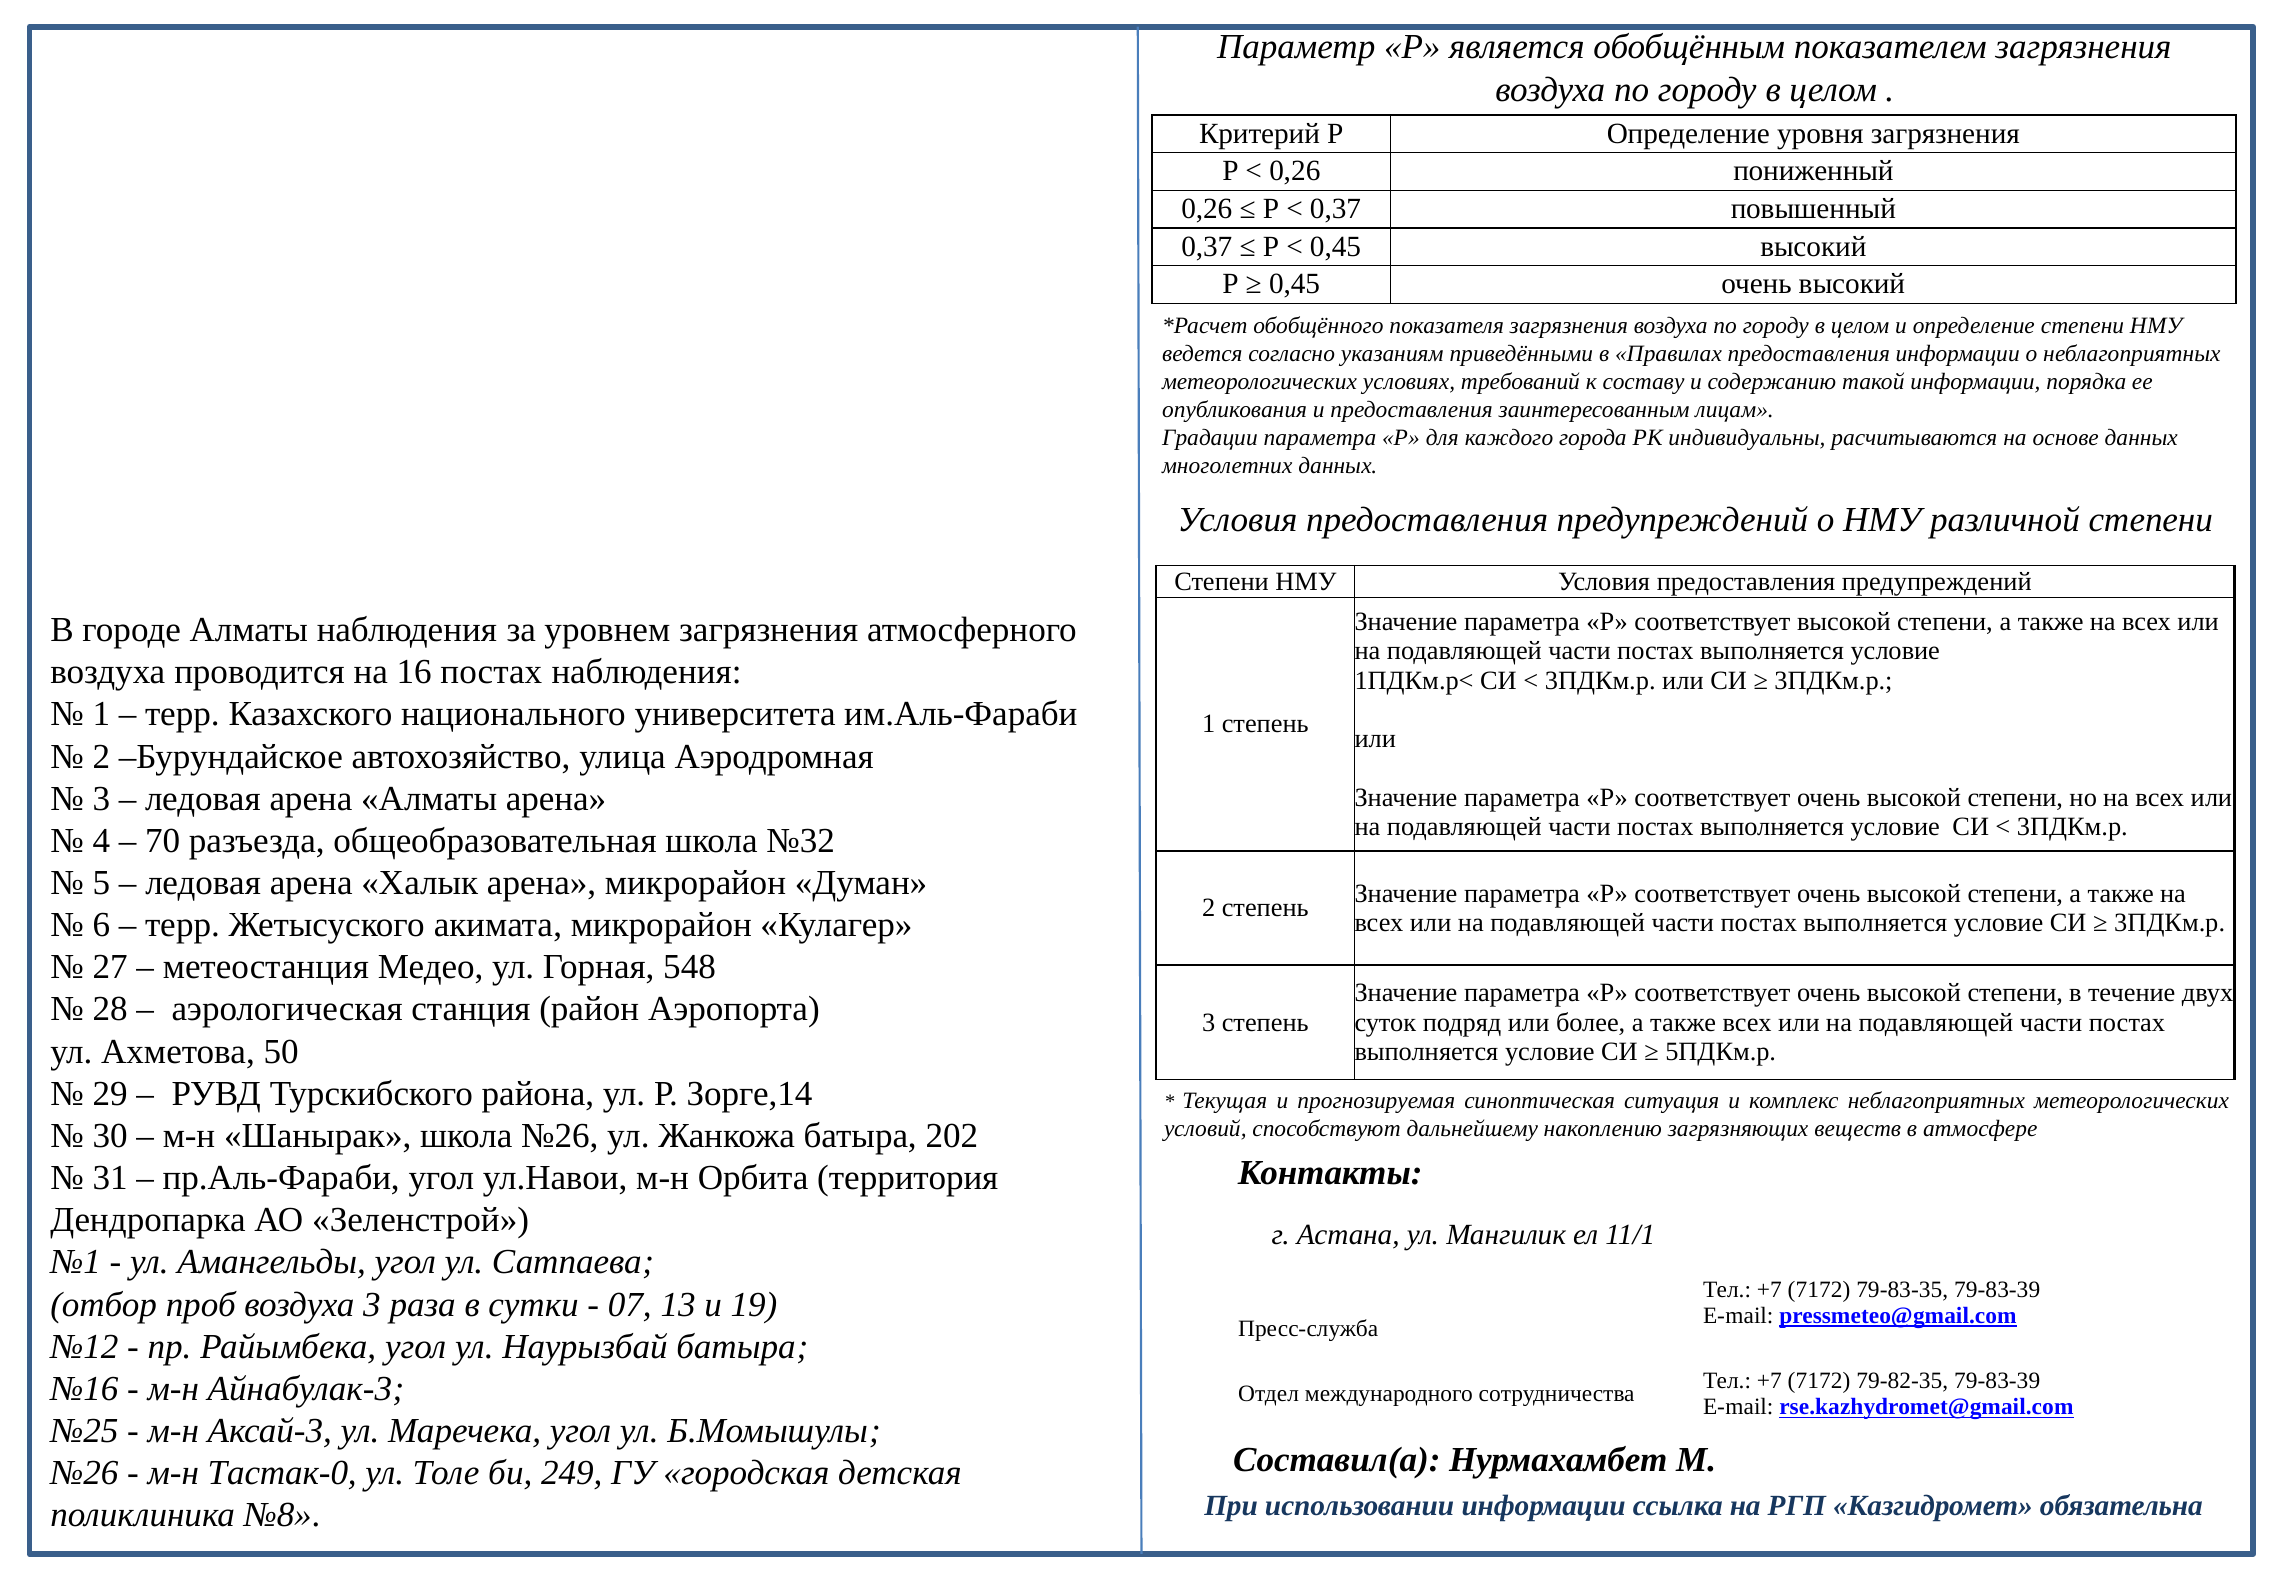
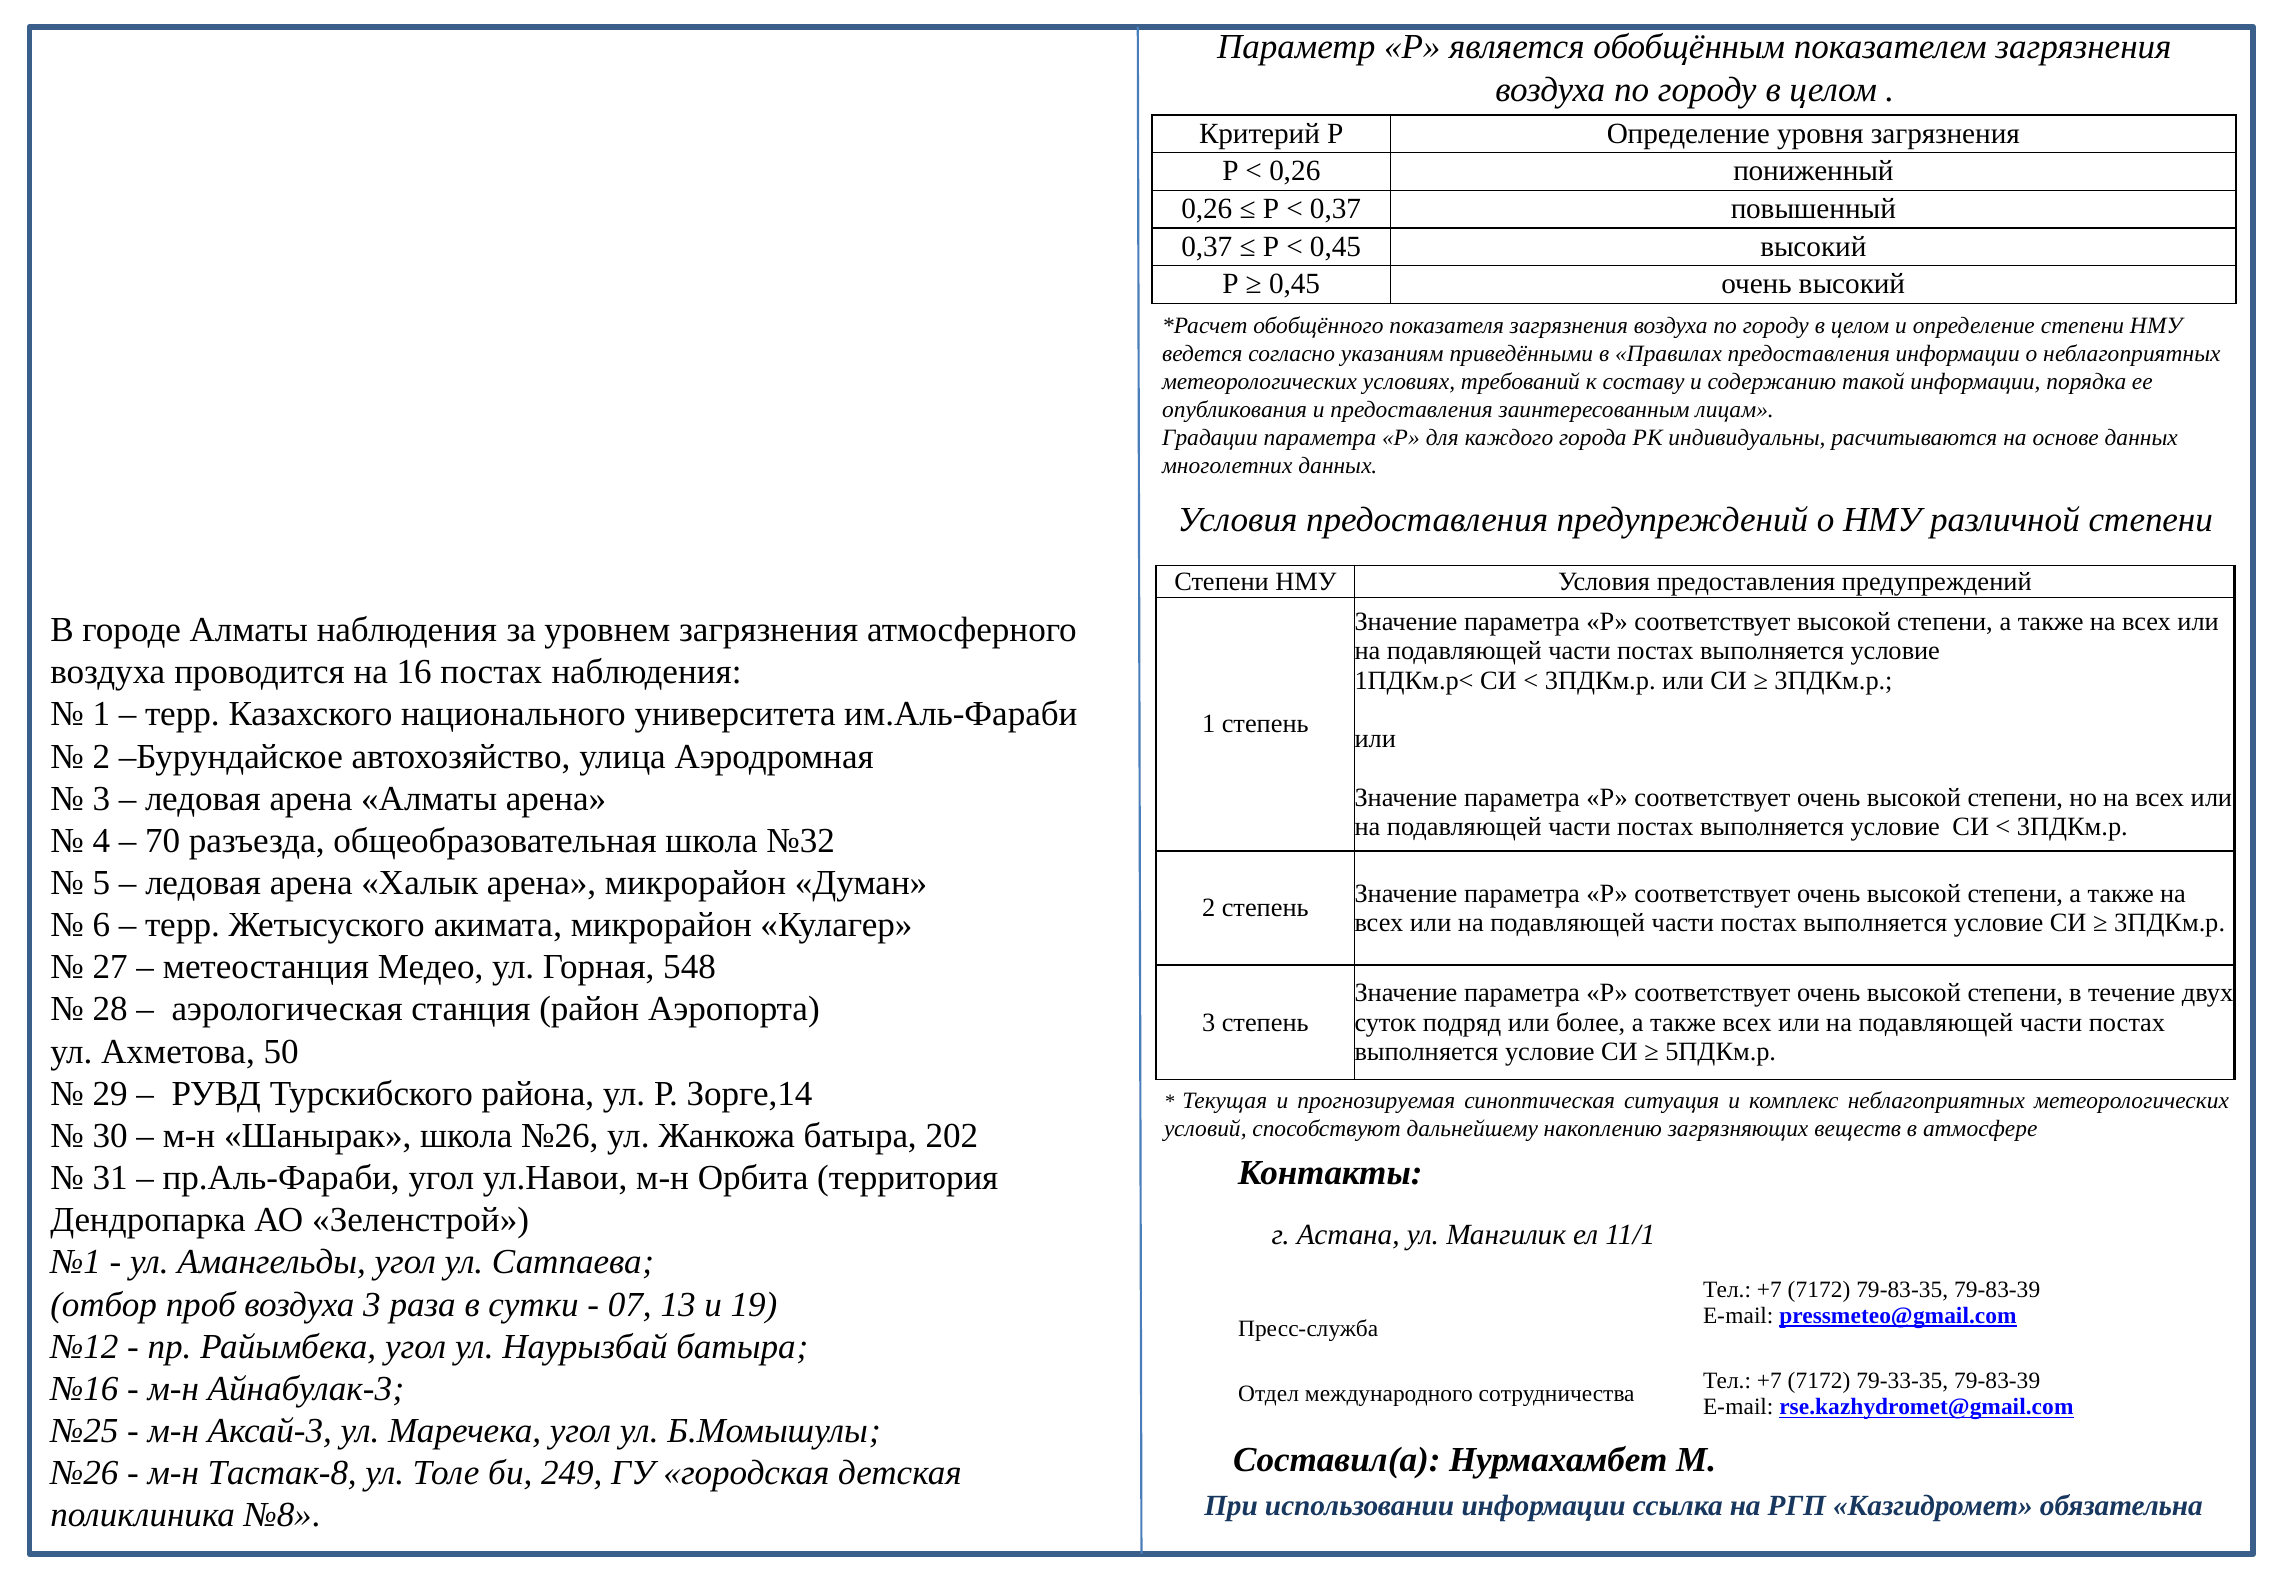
79-82-35: 79-82-35 -> 79-33-35
Тастак-0: Тастак-0 -> Тастак-8
